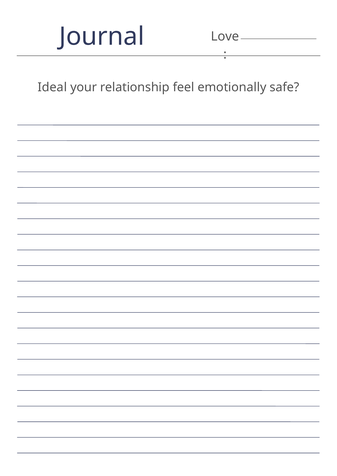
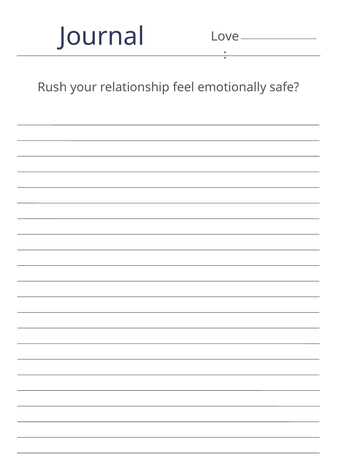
Ideal: Ideal -> Rush
